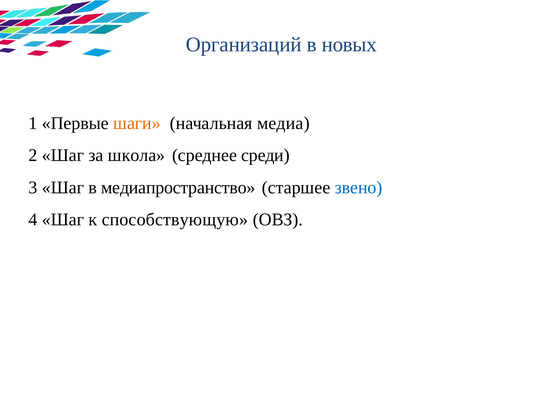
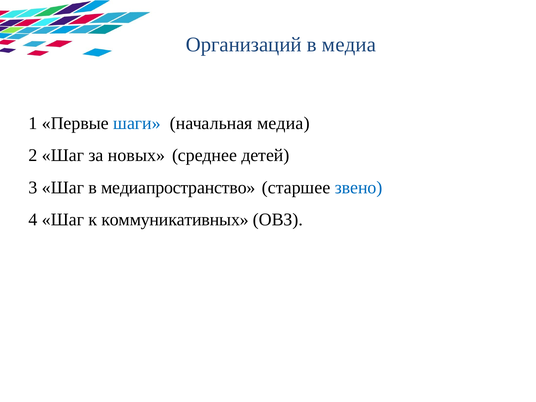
в новых: новых -> медиа
шаги colour: orange -> blue
школа: школа -> новых
среди: среди -> детей
способствующую: способствующую -> коммуникативных
